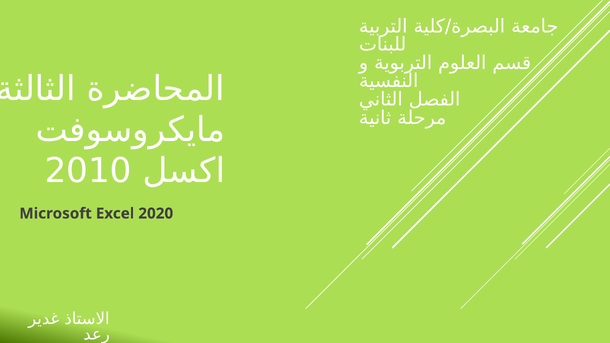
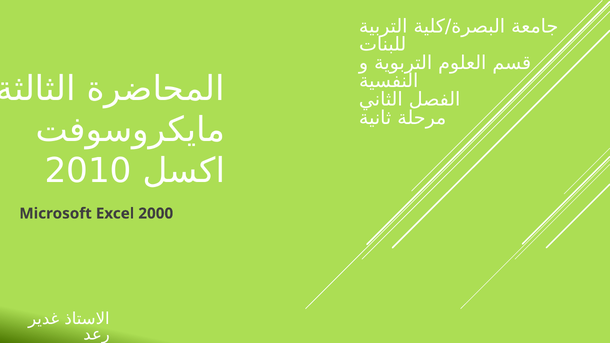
2020: 2020 -> 2000
